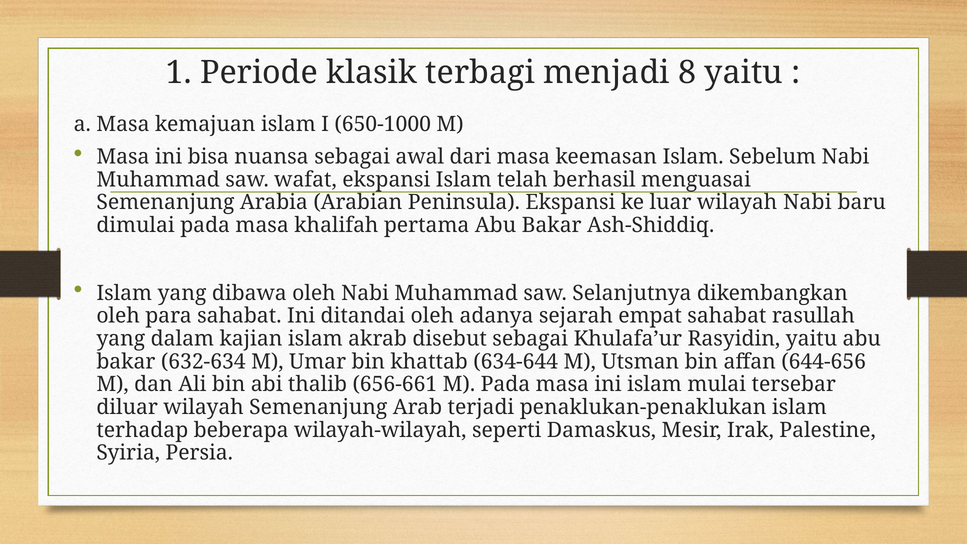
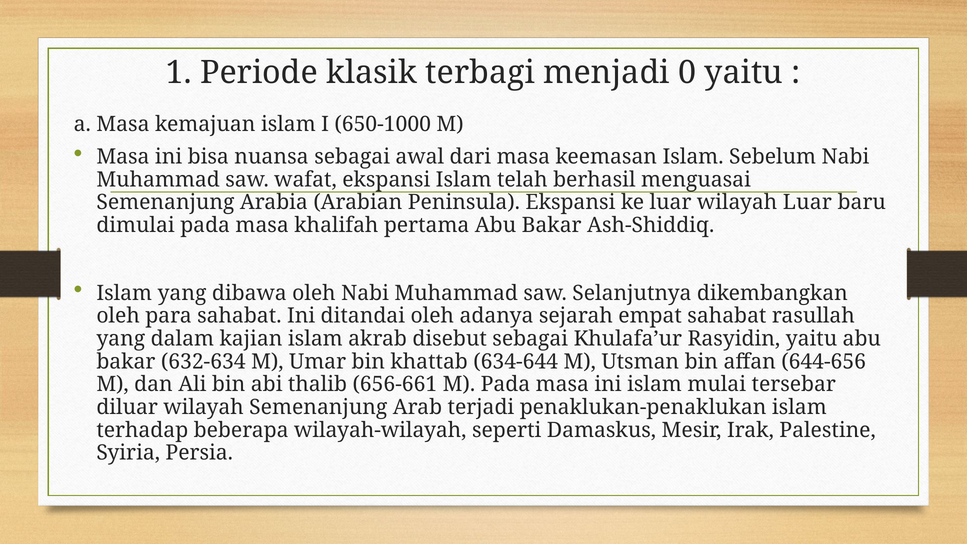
8: 8 -> 0
wilayah Nabi: Nabi -> Luar
